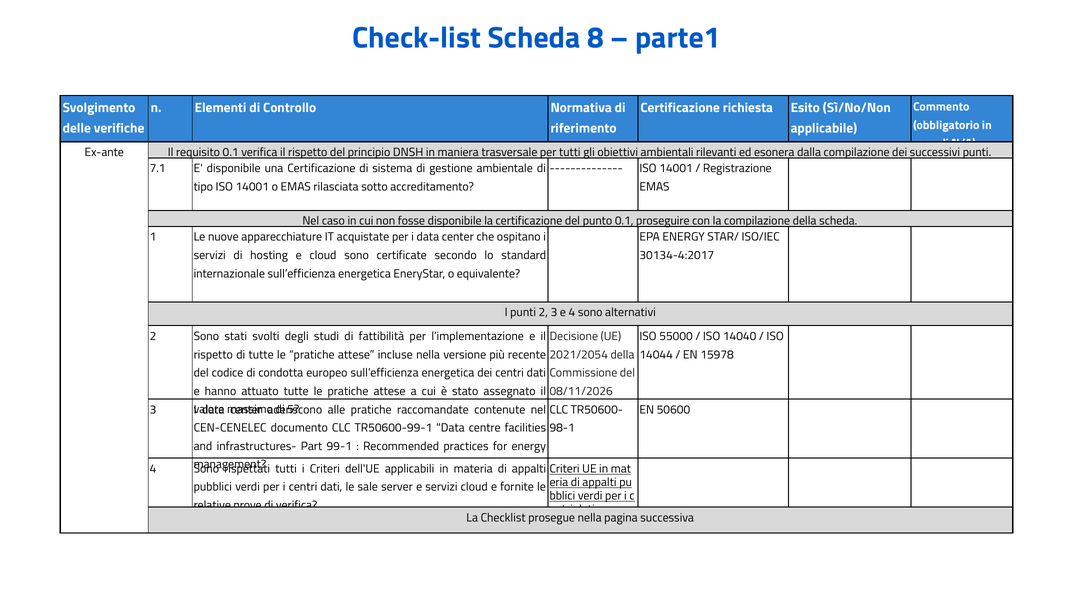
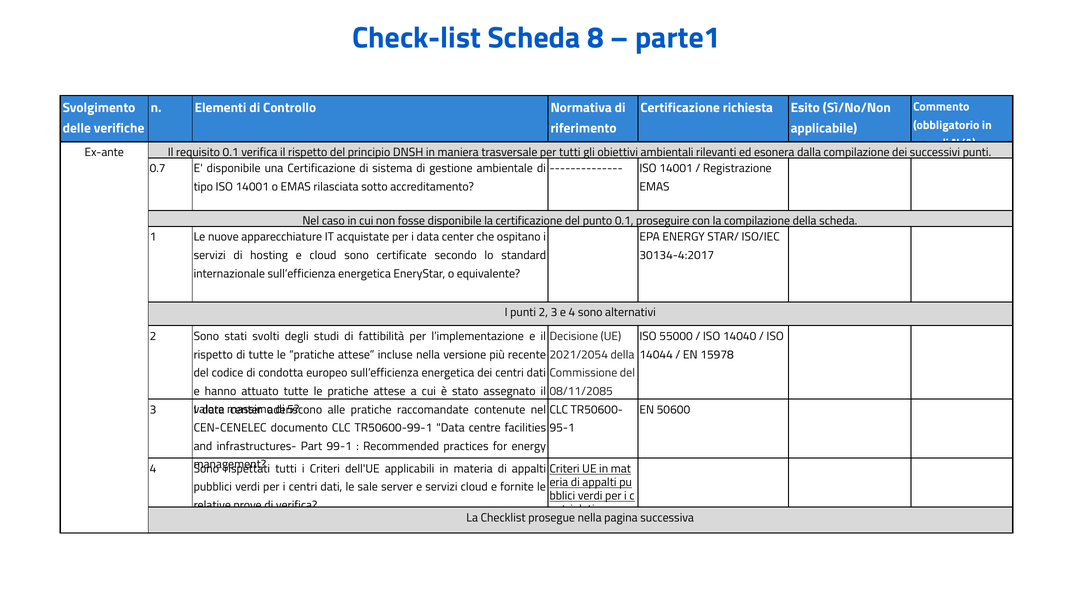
7.1: 7.1 -> 0.7
08/11/2026: 08/11/2026 -> 08/11/2085
98-1: 98-1 -> 95-1
